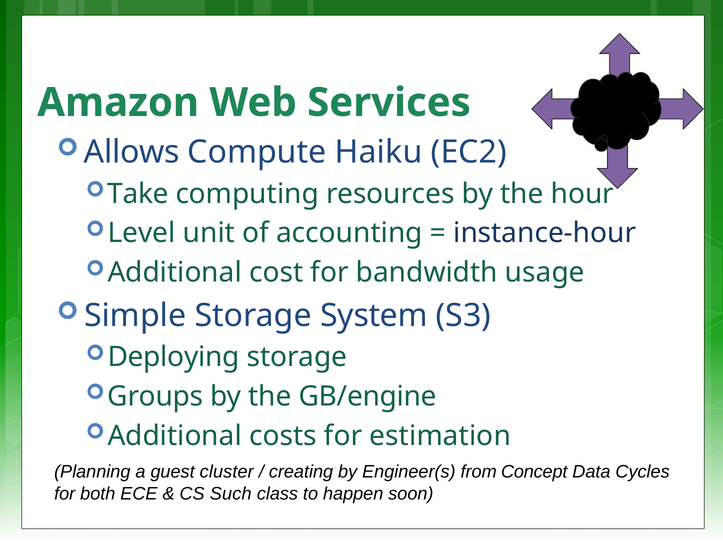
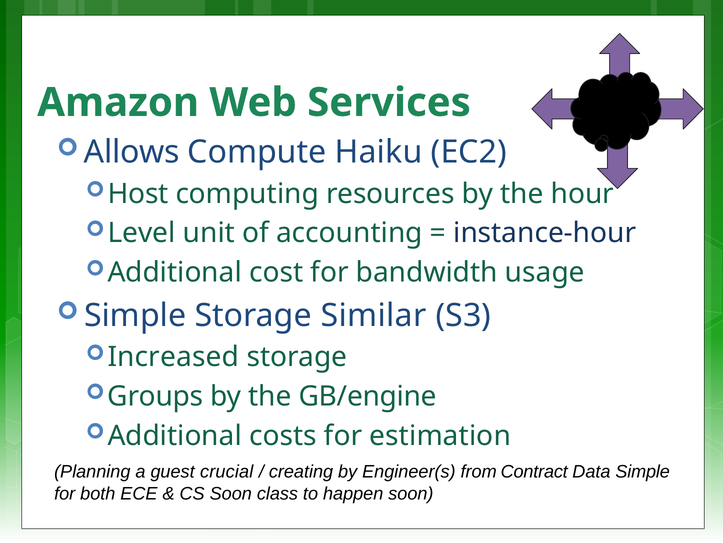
Take: Take -> Host
System: System -> Similar
Deploying: Deploying -> Increased
cluster: cluster -> crucial
Concept: Concept -> Contract
Data Cycles: Cycles -> Simple
CS Such: Such -> Soon
